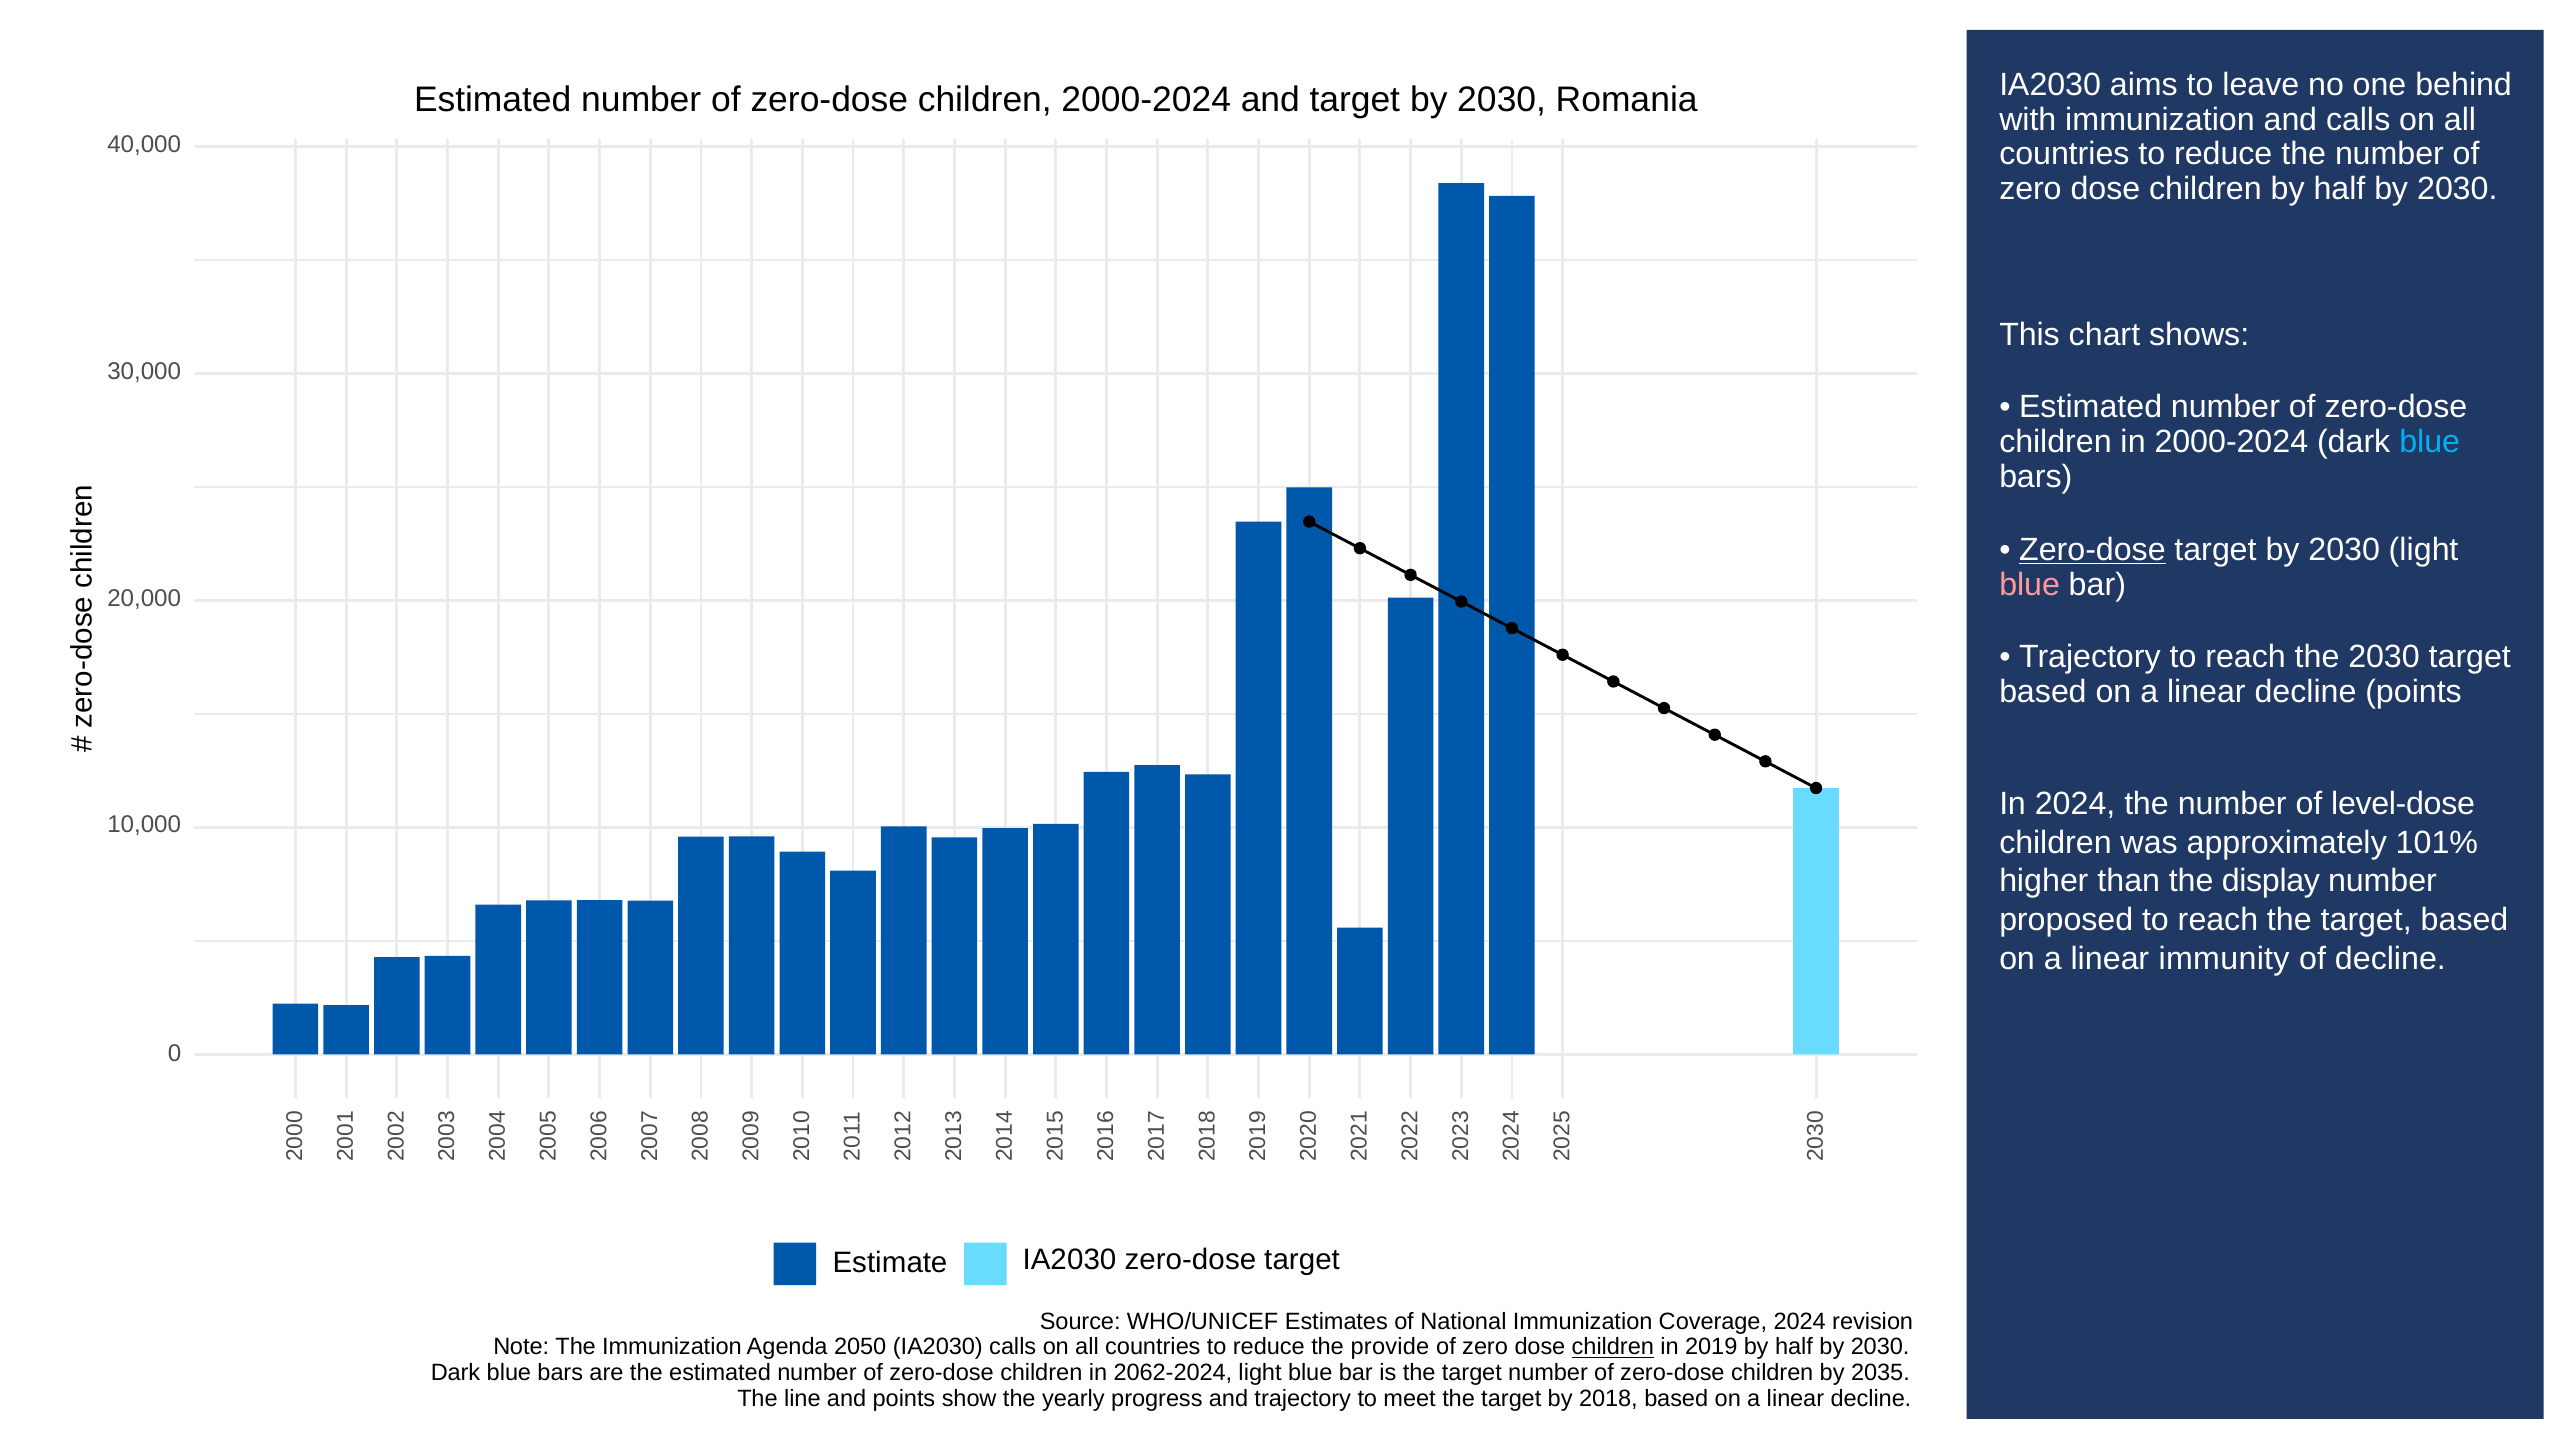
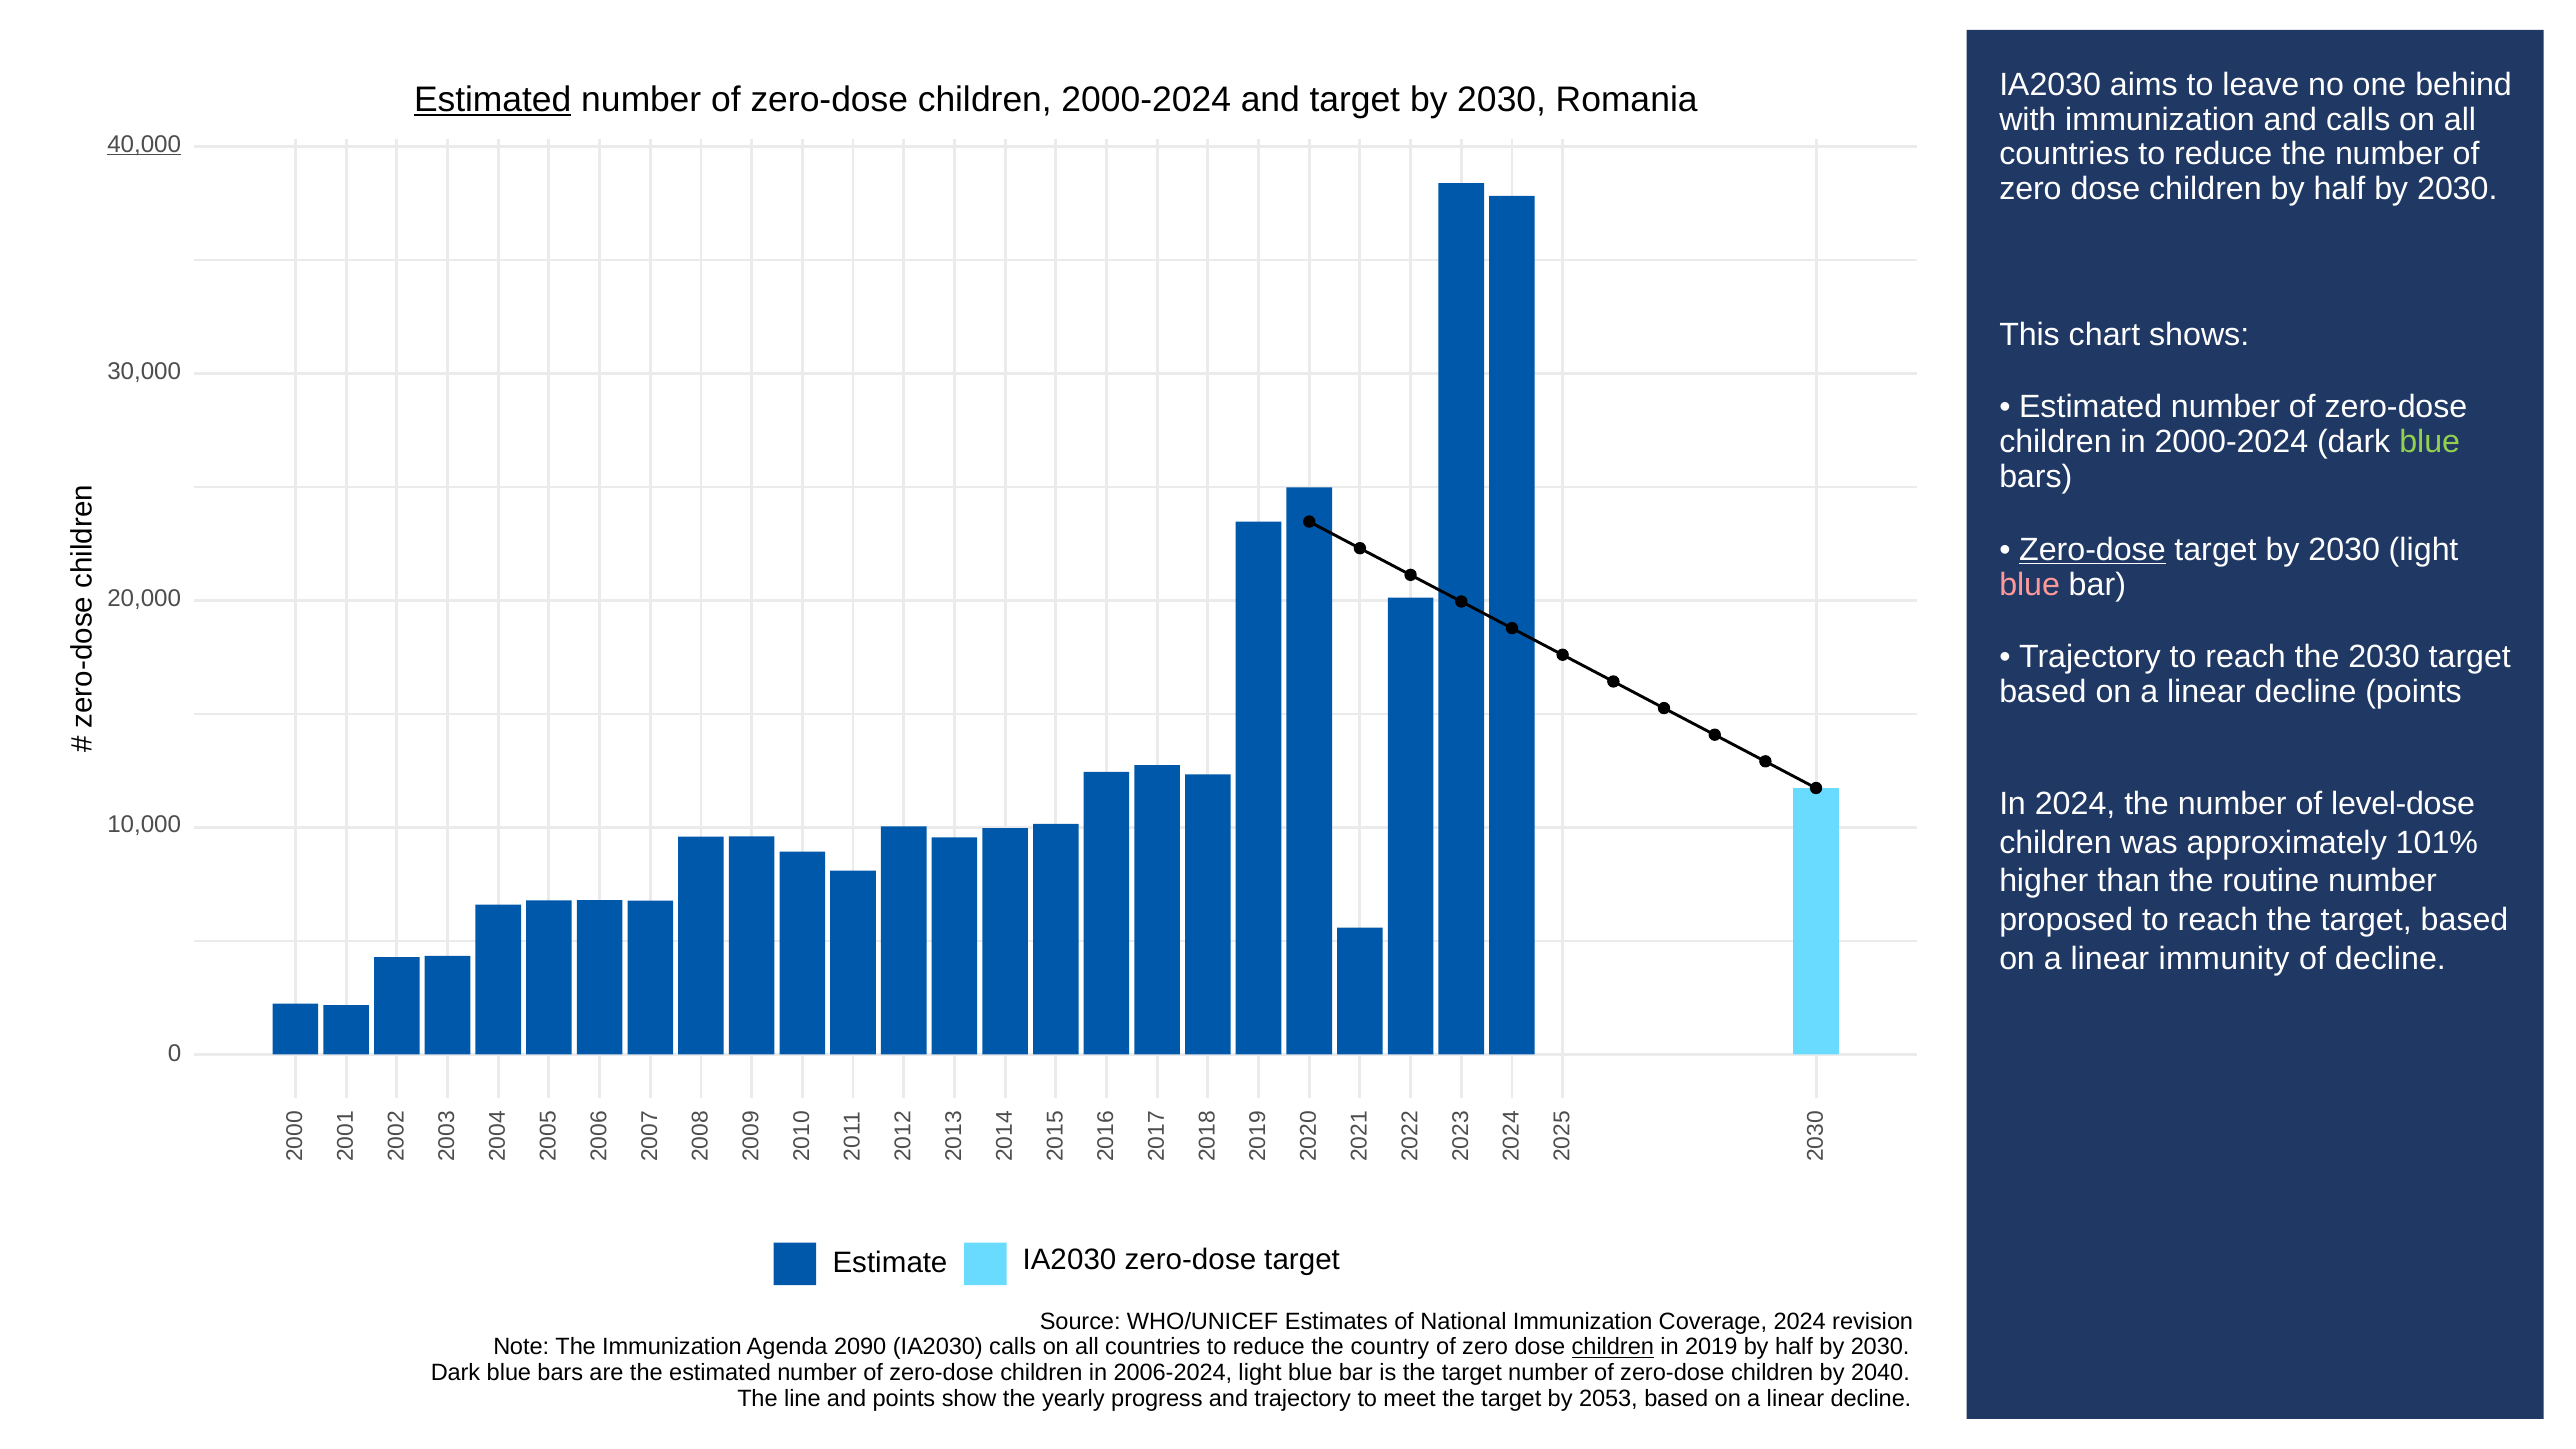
Estimated at (493, 100) underline: none -> present
40,000 underline: none -> present
blue at (2430, 442) colour: light blue -> light green
display: display -> routine
2050: 2050 -> 2090
provide: provide -> country
2062-2024: 2062-2024 -> 2006-2024
2035: 2035 -> 2040
2018: 2018 -> 2053
